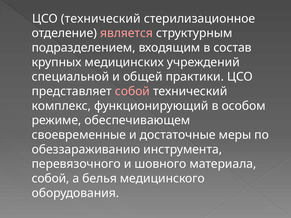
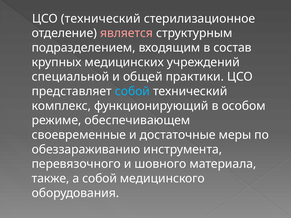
собой at (132, 91) colour: pink -> light blue
собой at (51, 179): собой -> также
а белья: белья -> собой
